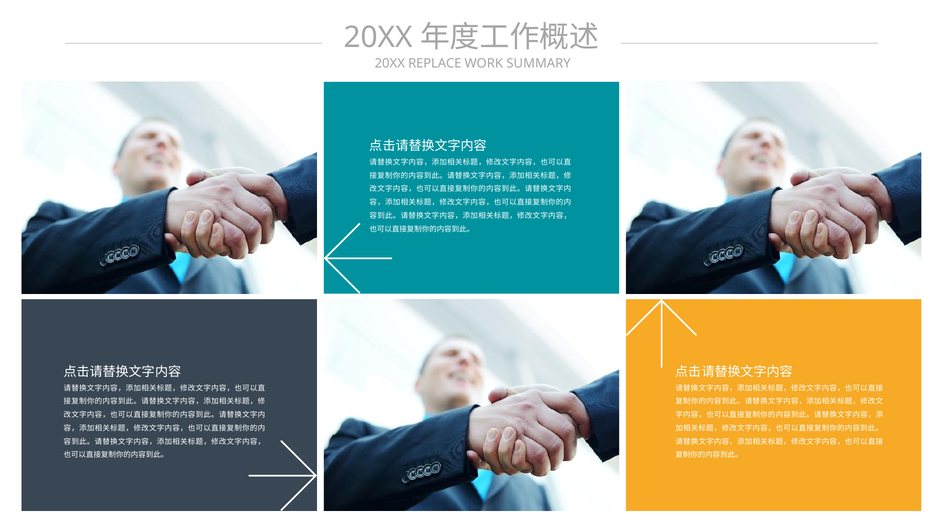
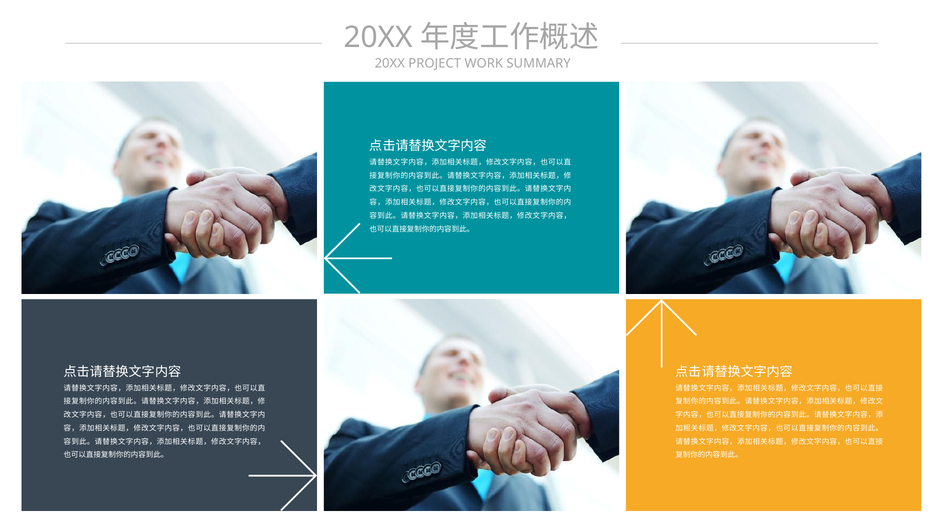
REPLACE: REPLACE -> PROJECT
